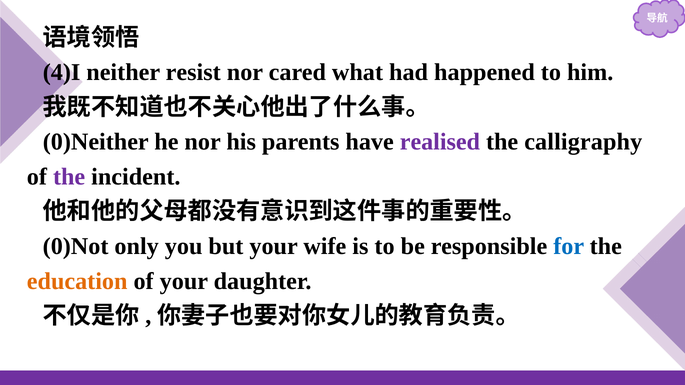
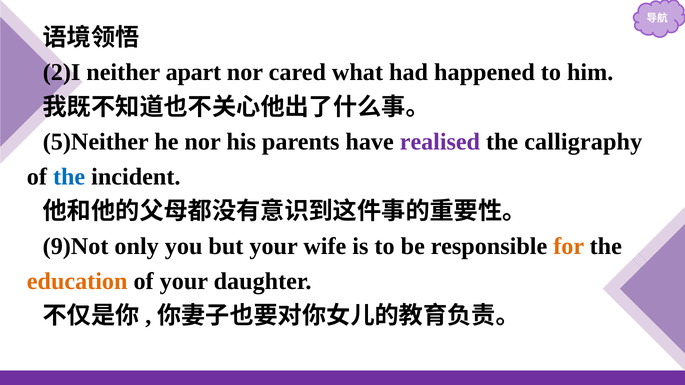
4)I: 4)I -> 2)I
resist: resist -> apart
0)Neither: 0)Neither -> 5)Neither
the at (69, 177) colour: purple -> blue
0)Not: 0)Not -> 9)Not
for colour: blue -> orange
